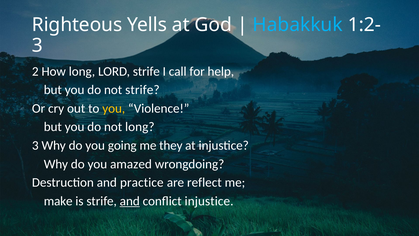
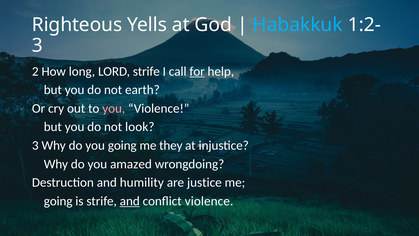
for underline: none -> present
not strife: strife -> earth
you at (114, 108) colour: yellow -> pink
not long: long -> look
practice: practice -> humility
reflect: reflect -> justice
make at (58, 201): make -> going
conflict injustice: injustice -> violence
